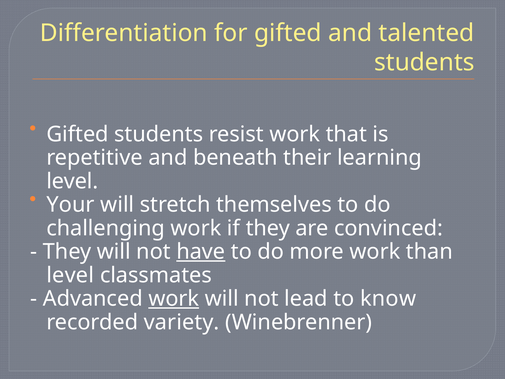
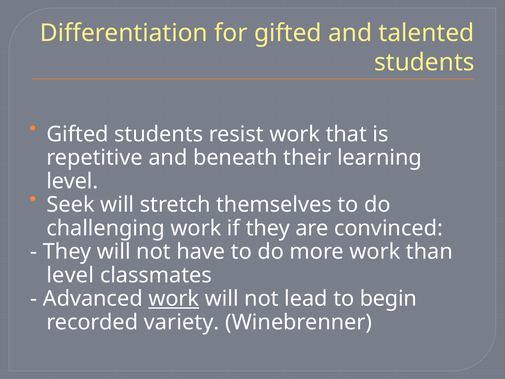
Your: Your -> Seek
have underline: present -> none
know: know -> begin
